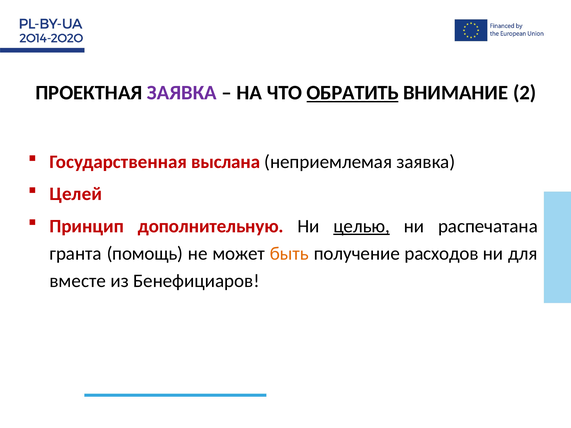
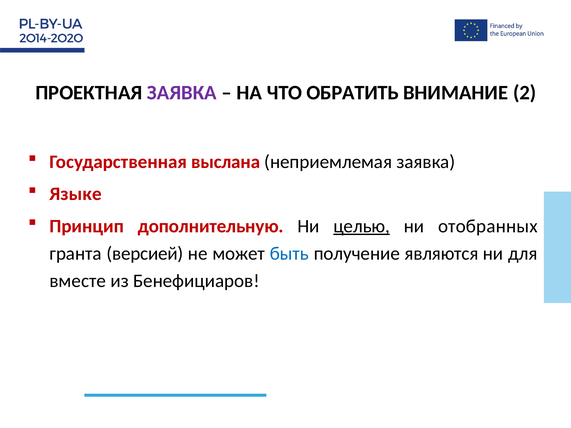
ОБРАТИТЬ underline: present -> none
Целей: Целей -> Языке
распечатана: распечатана -> отобранных
помощь: помощь -> версией
быть colour: orange -> blue
расходов: расходов -> являются
